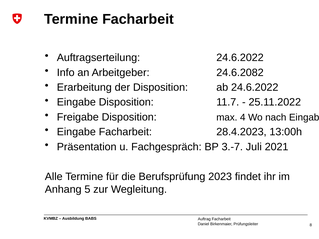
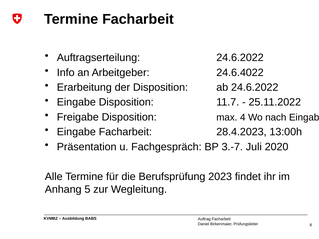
24.6.2082: 24.6.2082 -> 24.6.4022
2021: 2021 -> 2020
